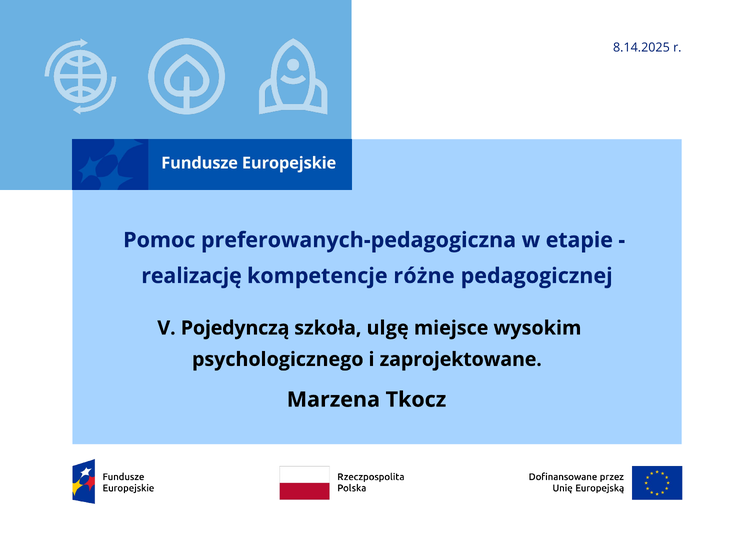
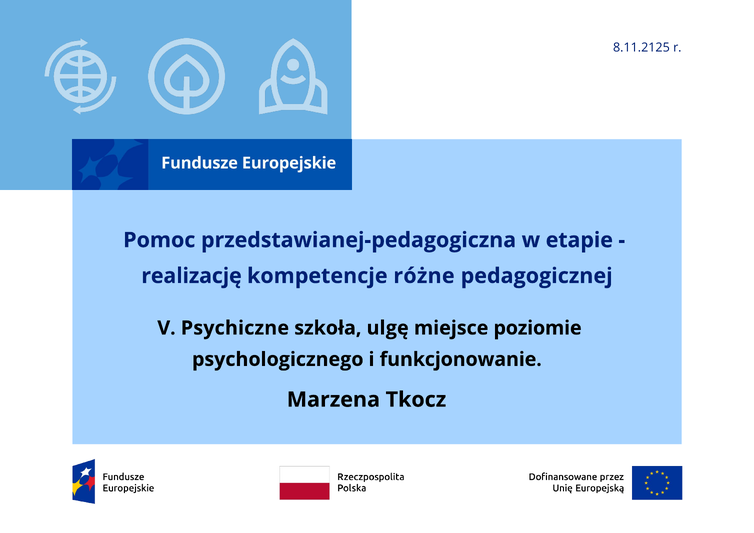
8.14.2025: 8.14.2025 -> 8.11.2125
preferowanych-pedagogiczna: preferowanych-pedagogiczna -> przedstawianej-pedagogiczna
Pojedynczą: Pojedynczą -> Psychiczne
wysokim: wysokim -> poziomie
zaprojektowane: zaprojektowane -> funkcjonowanie
